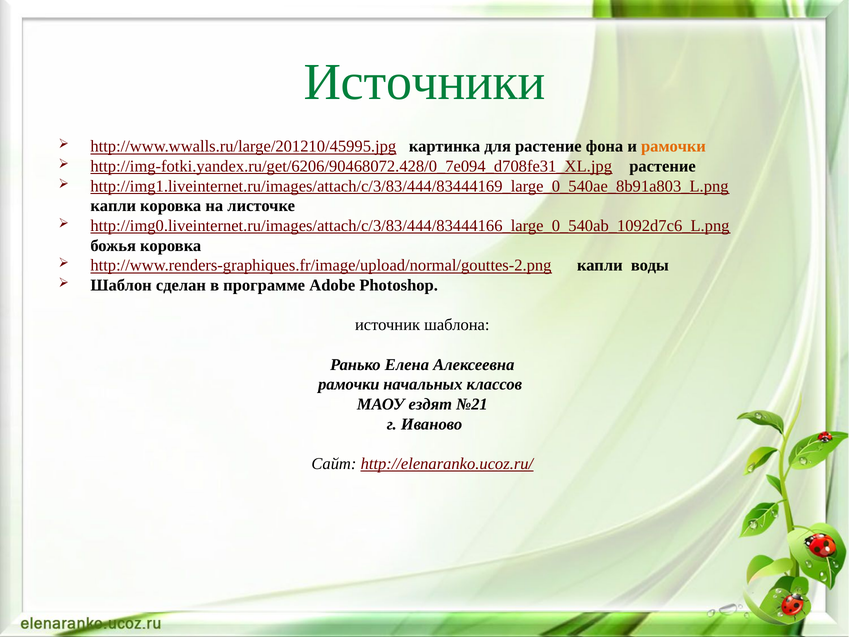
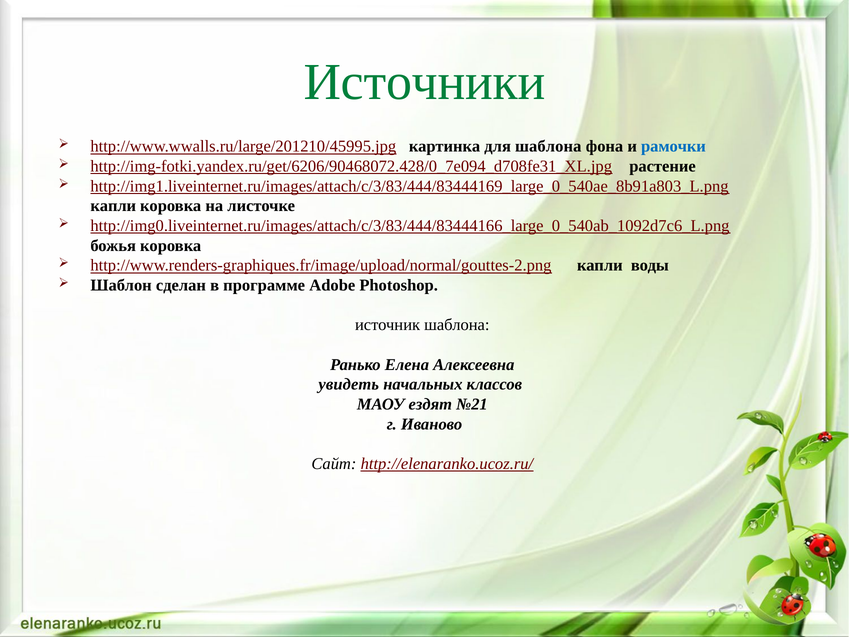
для растение: растение -> шаблона
рамочки at (673, 146) colour: orange -> blue
рамочки at (349, 384): рамочки -> увидеть
